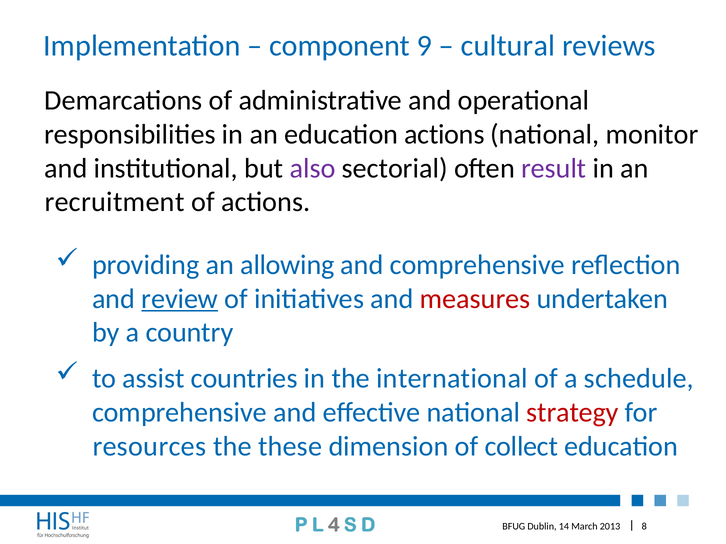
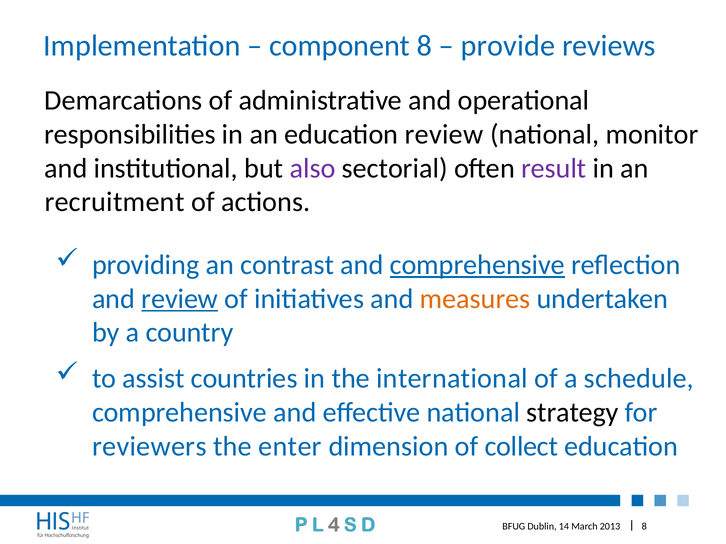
component 9: 9 -> 8
cultural: cultural -> provide
education actions: actions -> review
allowing: allowing -> contrast
comprehensive at (477, 265) underline: none -> present
measures colour: red -> orange
strategy colour: red -> black
resources: resources -> reviewers
these: these -> enter
